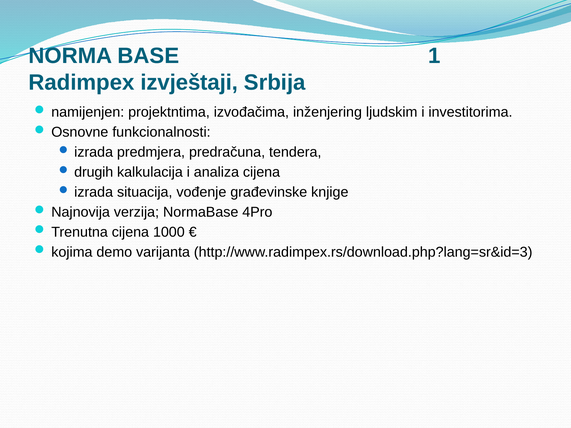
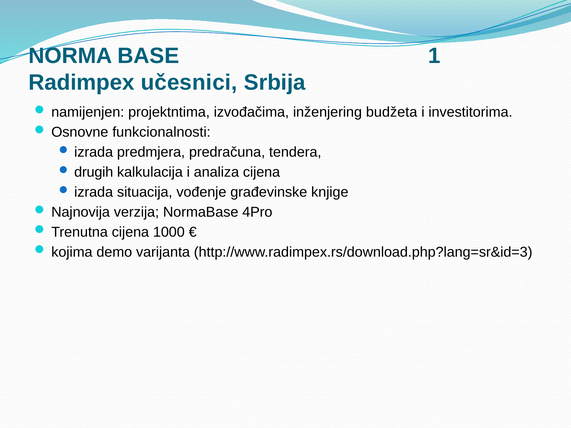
izvještaji: izvještaji -> učesnici
ljudskim: ljudskim -> budžeta
